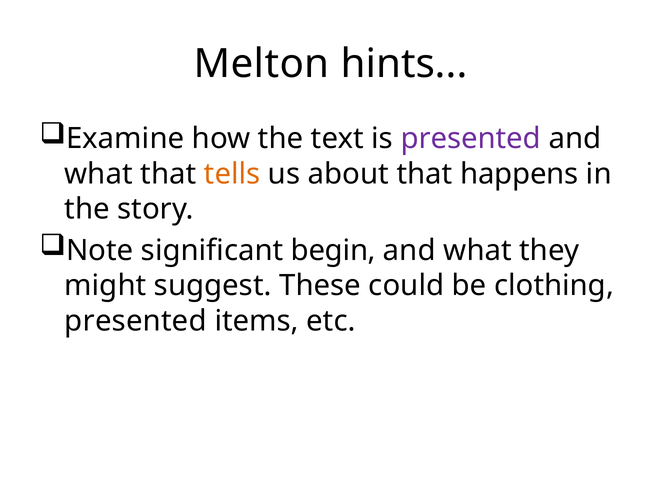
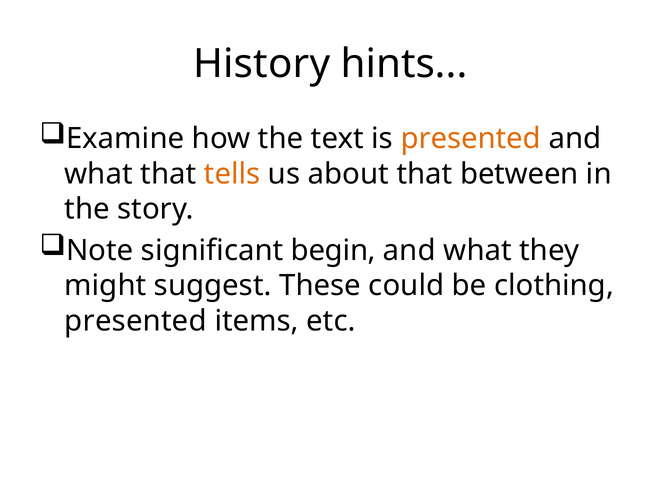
Melton: Melton -> History
presented at (471, 139) colour: purple -> orange
happens: happens -> between
